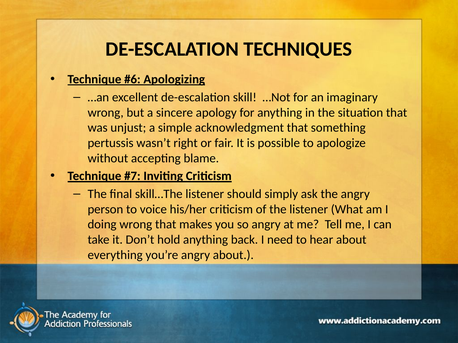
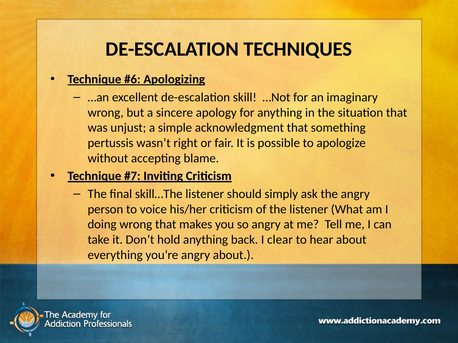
need: need -> clear
